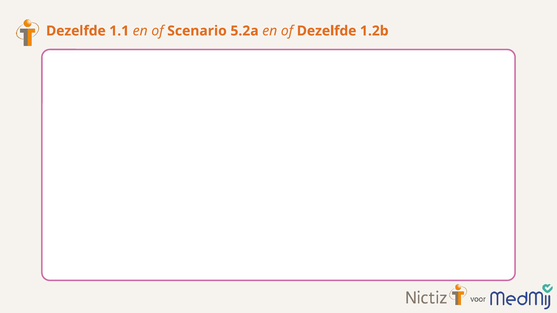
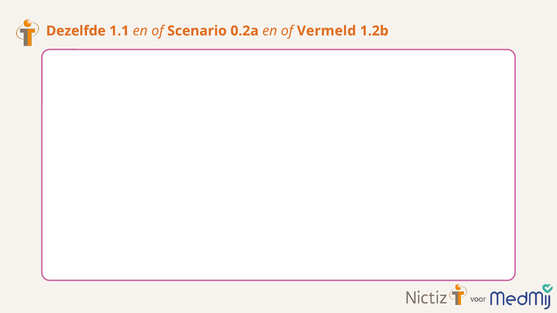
5.2a: 5.2a -> 0.2a
of Dezelfde: Dezelfde -> Vermeld
